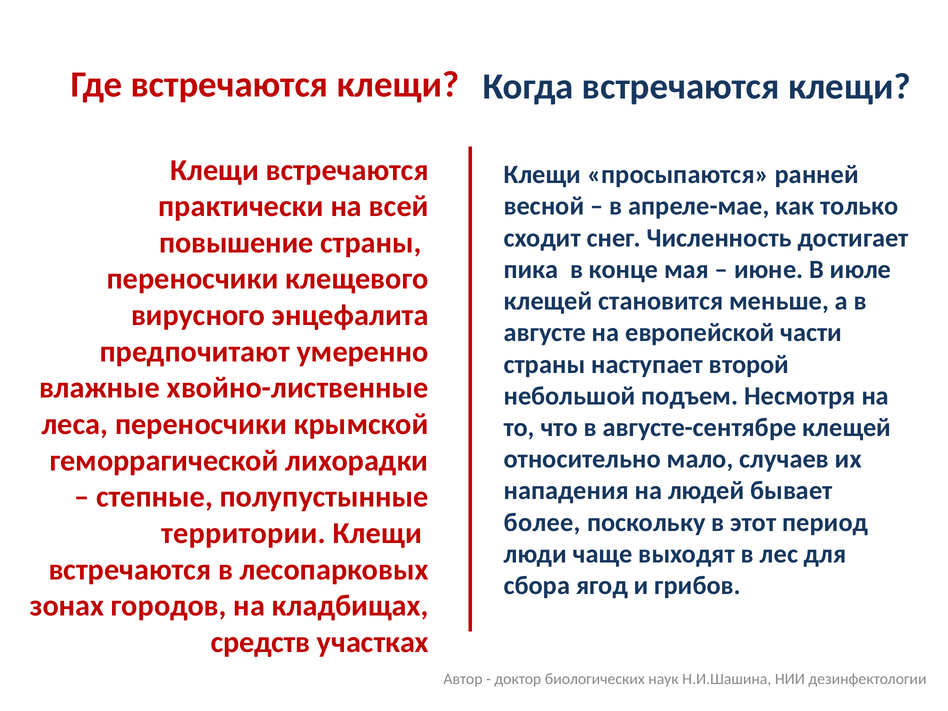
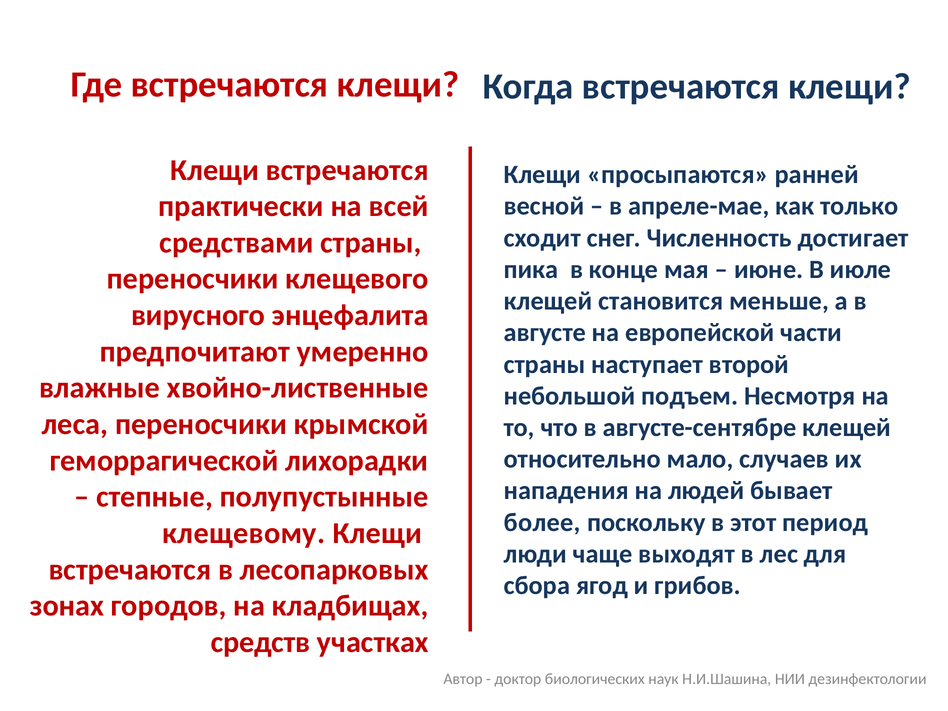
повышение: повышение -> средствами
территории: территории -> клещевому
